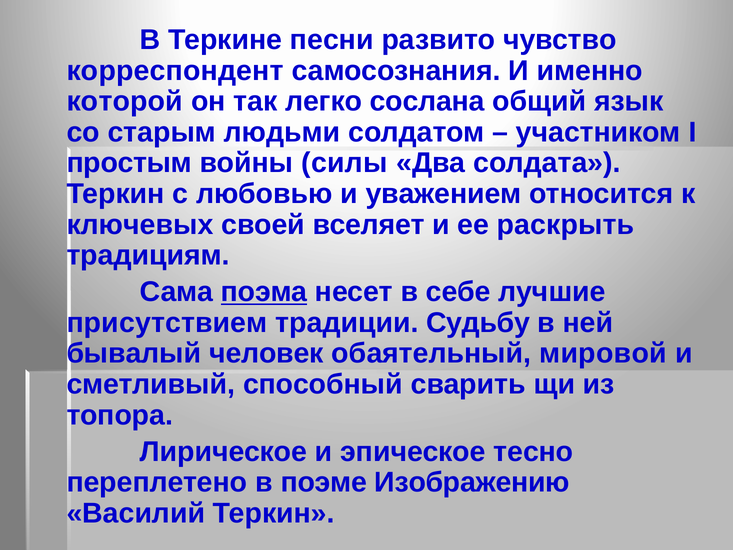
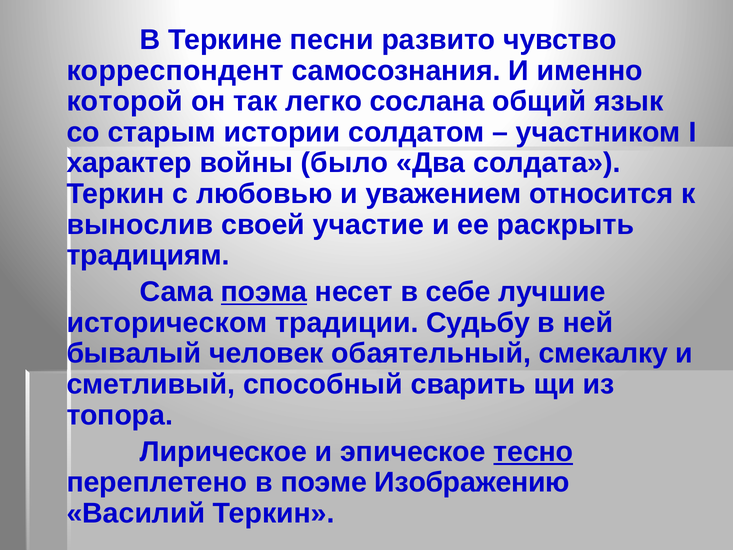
людьми: людьми -> истории
простым: простым -> характер
силы: силы -> было
ключевых: ключевых -> вынослив
вселяет: вселяет -> участие
присутствием: присутствием -> историческом
мировой: мировой -> смекалку
тесно underline: none -> present
